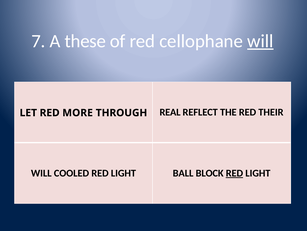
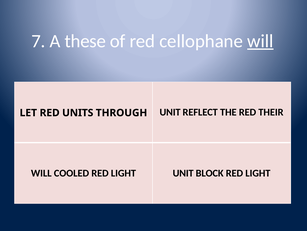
MORE: MORE -> UNITS
THROUGH REAL: REAL -> UNIT
LIGHT BALL: BALL -> UNIT
RED at (234, 173) underline: present -> none
